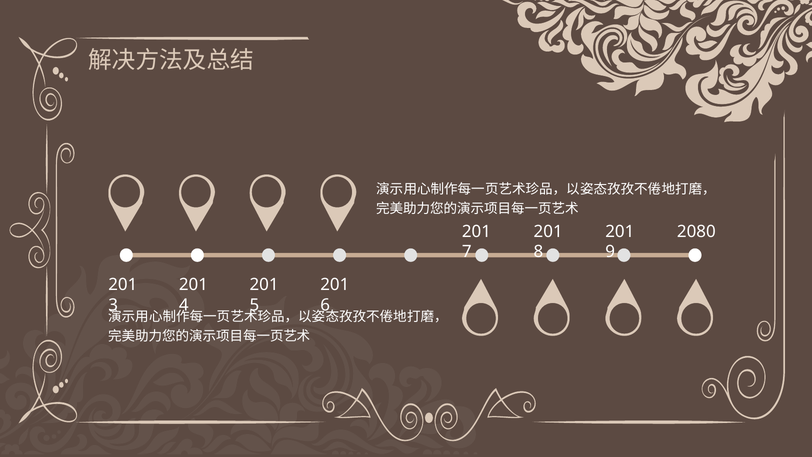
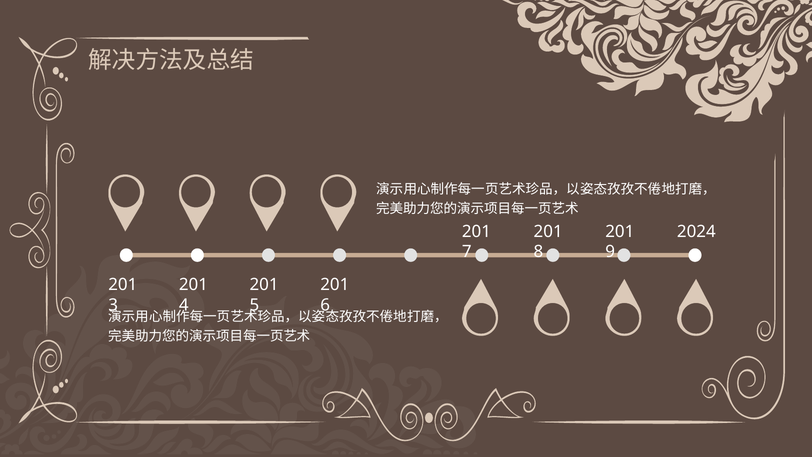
2080: 2080 -> 2024
